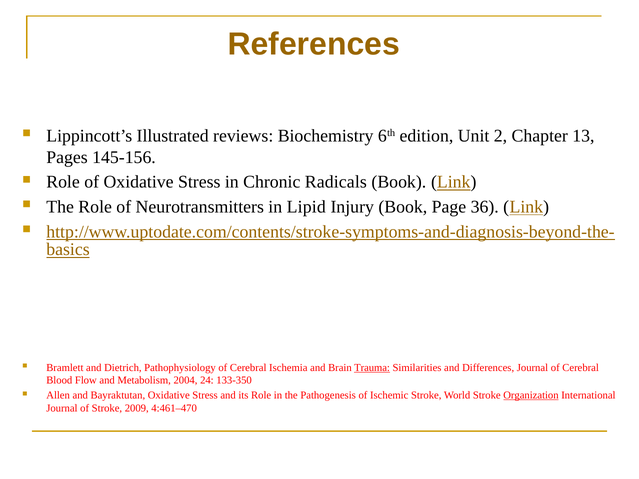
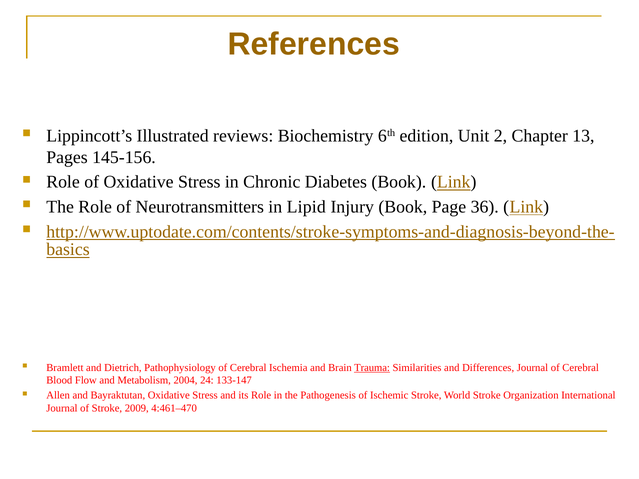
Radicals: Radicals -> Diabetes
133-350: 133-350 -> 133-147
Organization underline: present -> none
